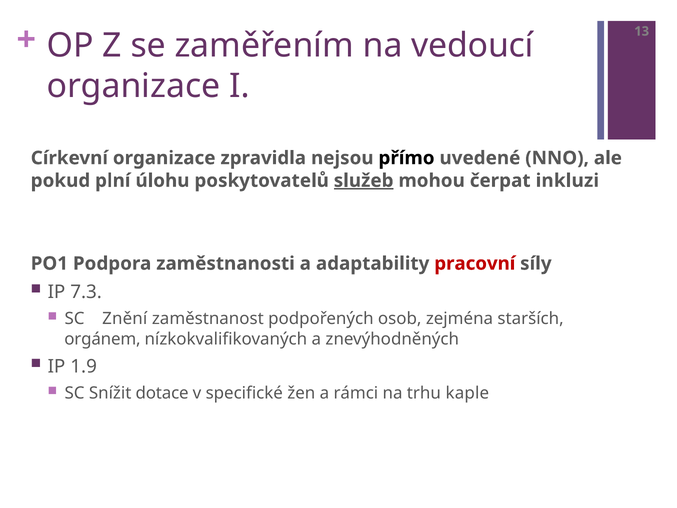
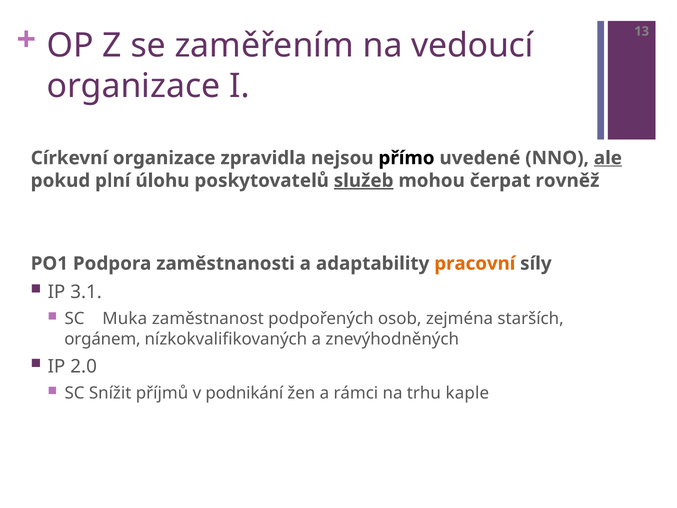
ale underline: none -> present
inkluzi: inkluzi -> rovněž
pracovní colour: red -> orange
7.3: 7.3 -> 3.1
Znění: Znění -> Muka
1.9: 1.9 -> 2.0
dotace: dotace -> příjmů
specifické: specifické -> podnikání
